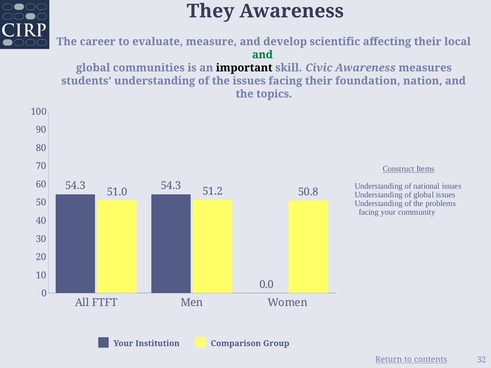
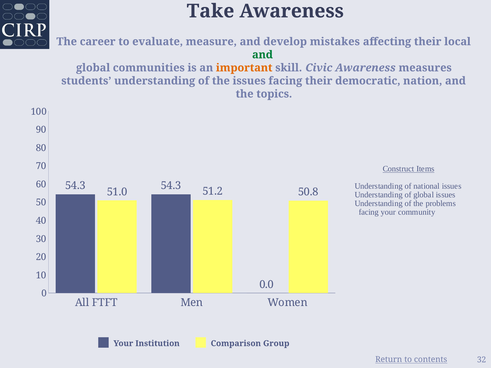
They: They -> Take
scientific: scientific -> mistakes
important colour: black -> orange
foundation: foundation -> democratic
